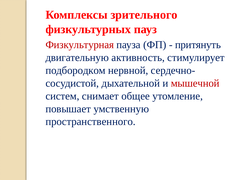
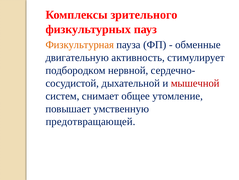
Физкультурная colour: red -> orange
притянуть: притянуть -> обменные
пространственного: пространственного -> предотвращающей
